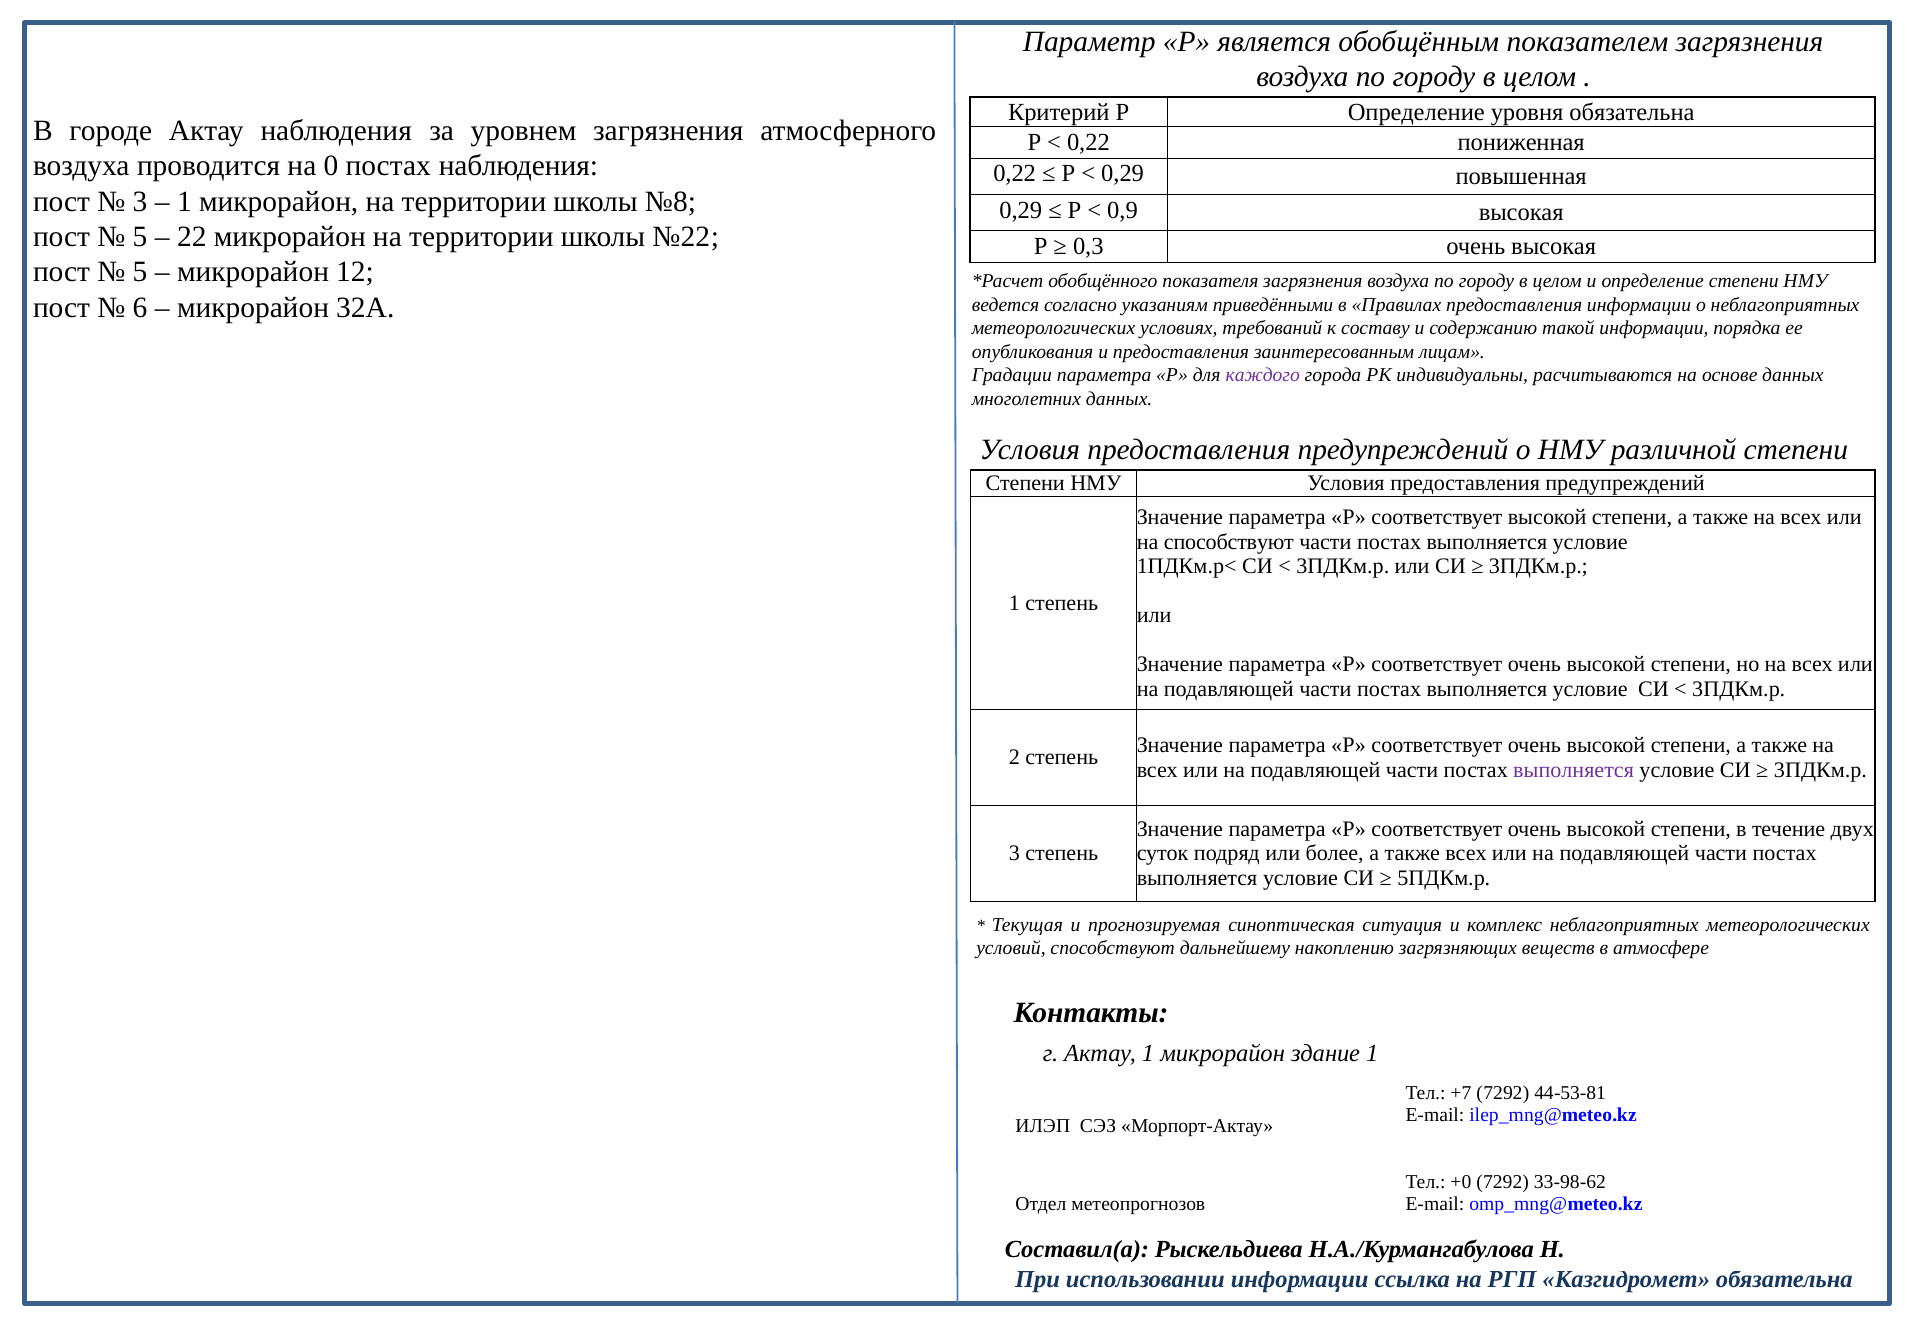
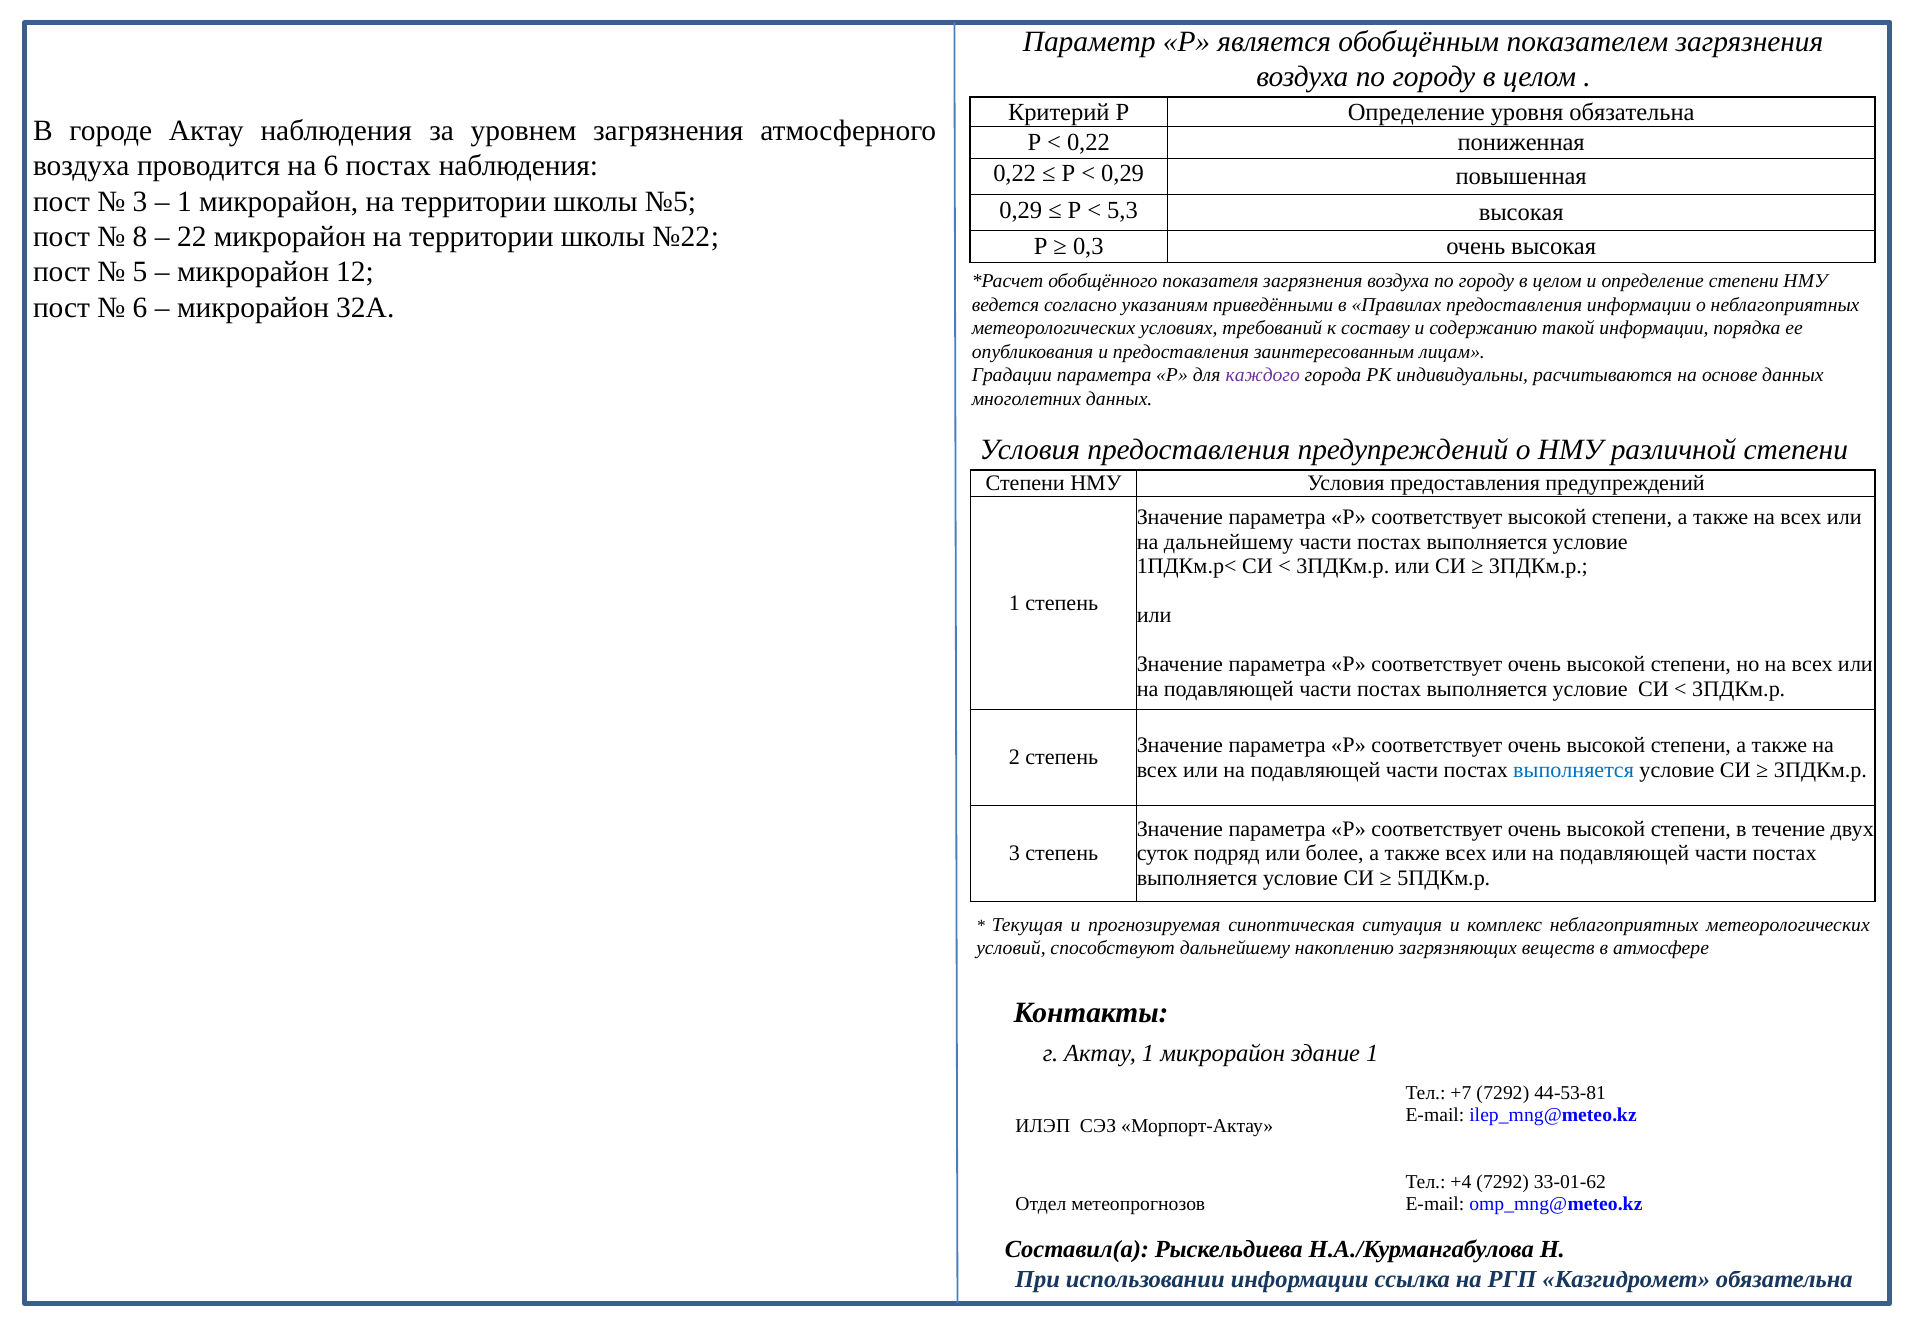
на 0: 0 -> 6
№8: №8 -> №5
0,9: 0,9 -> 5,3
5 at (140, 237): 5 -> 8
на способствуют: способствуют -> дальнейшему
выполняется at (1574, 770) colour: purple -> blue
+0: +0 -> +4
33-98-62: 33-98-62 -> 33-01-62
